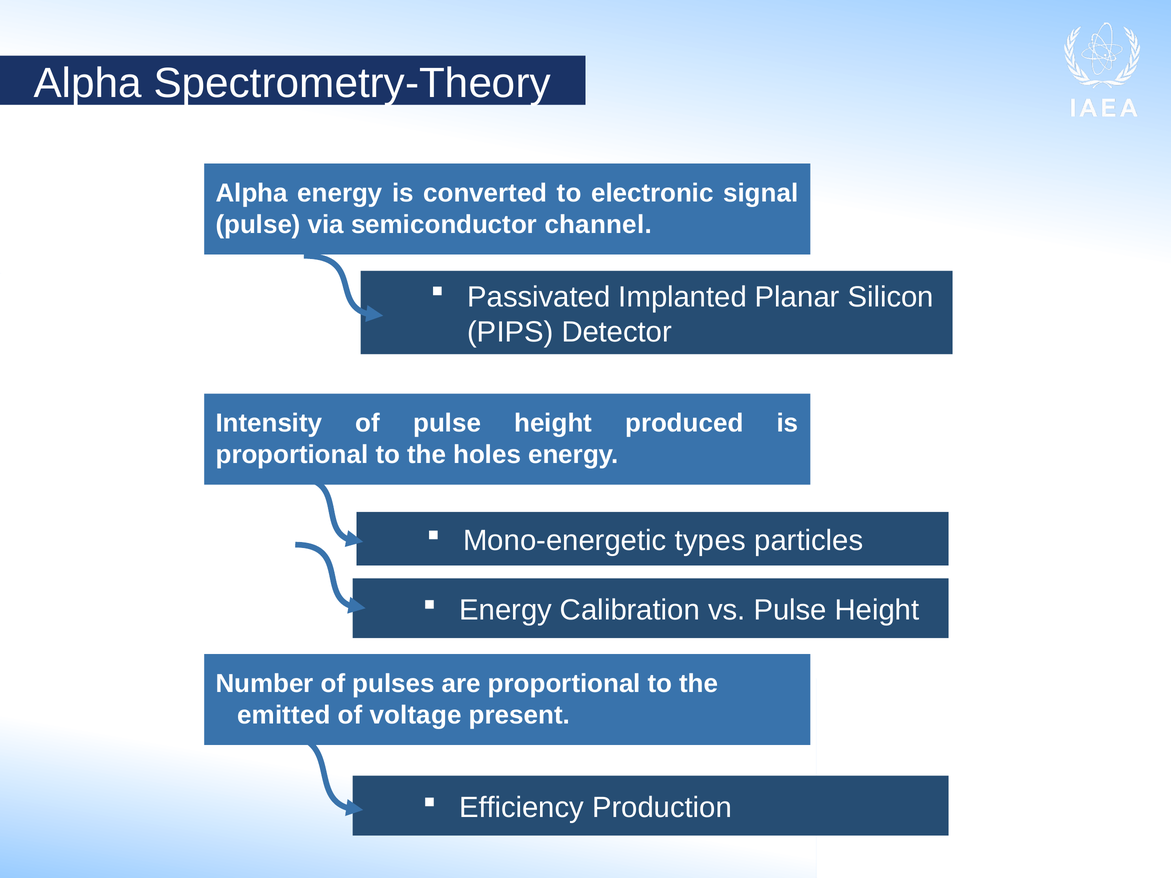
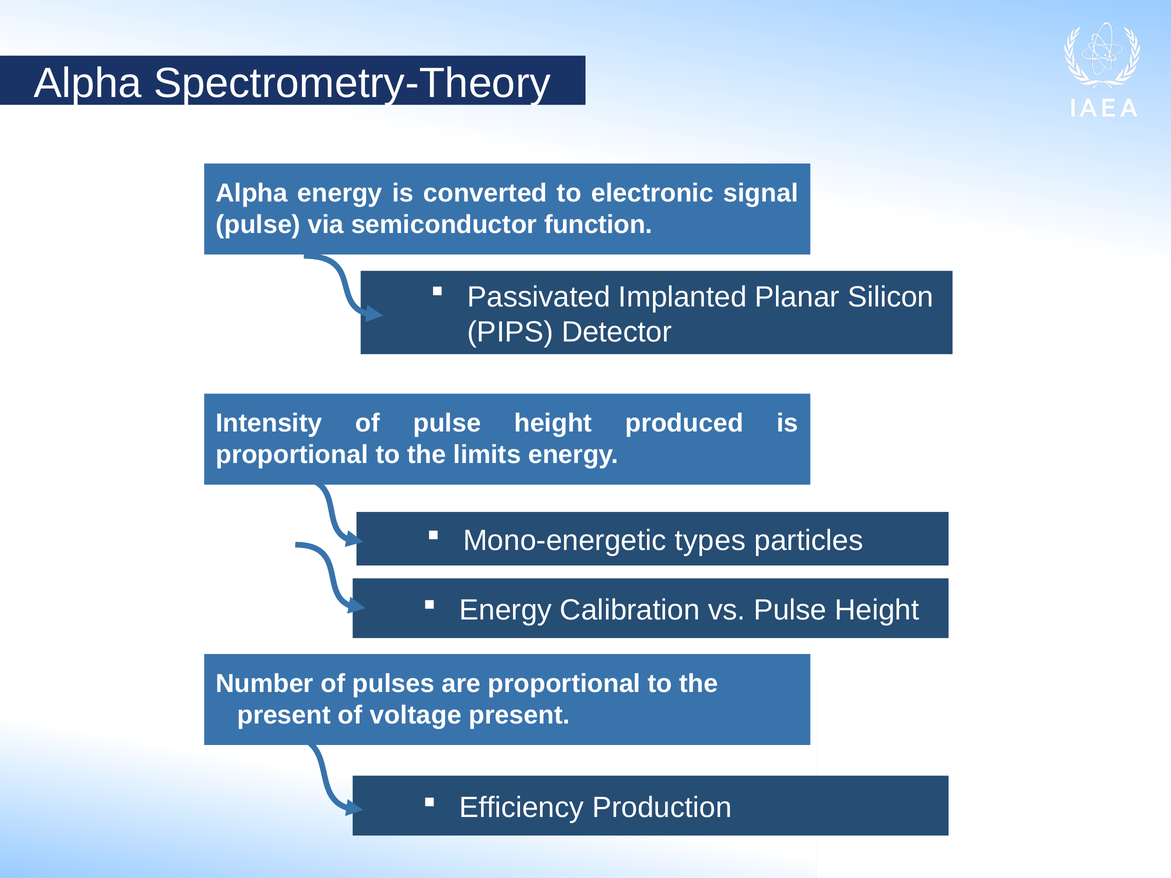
channel: channel -> function
holes: holes -> limits
emitted at (284, 715): emitted -> present
